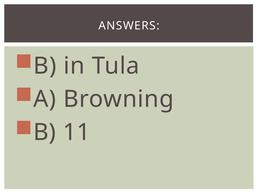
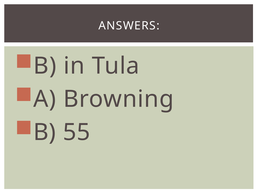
11: 11 -> 55
